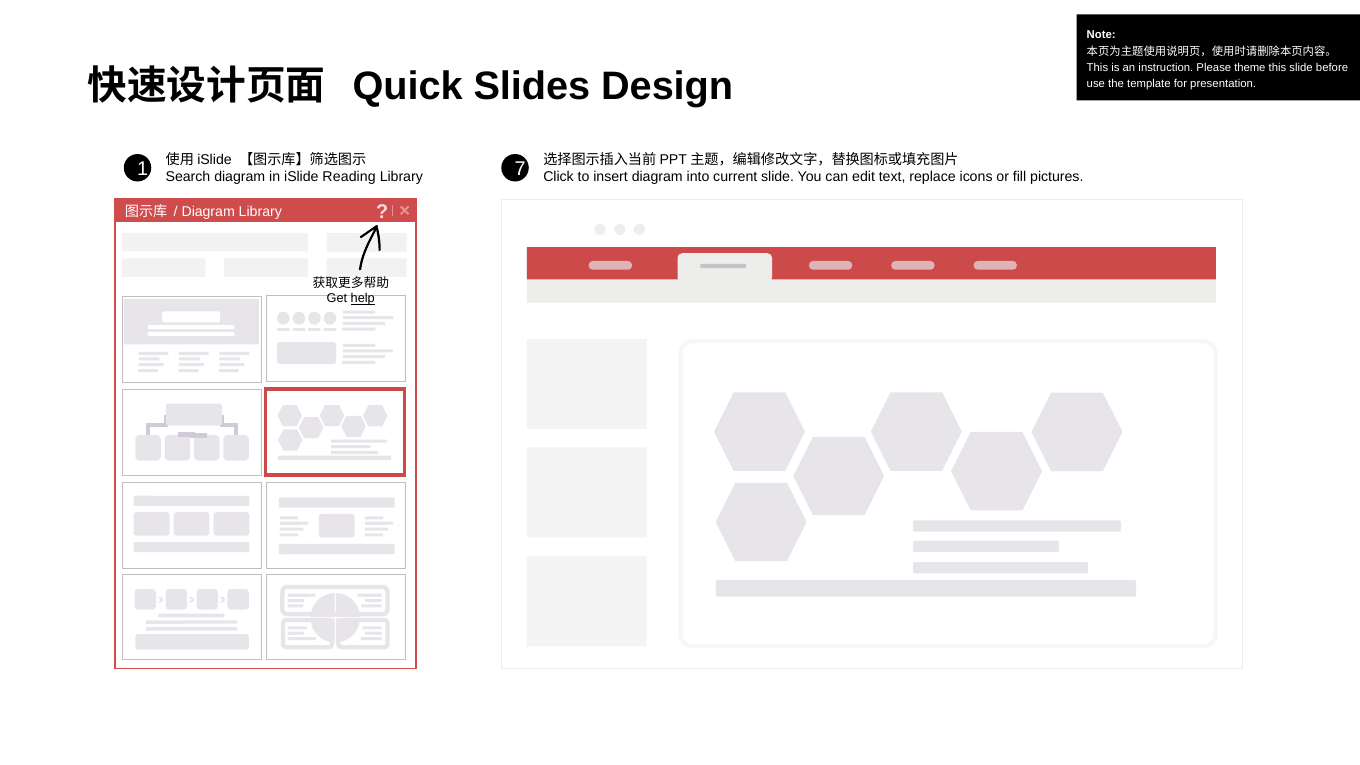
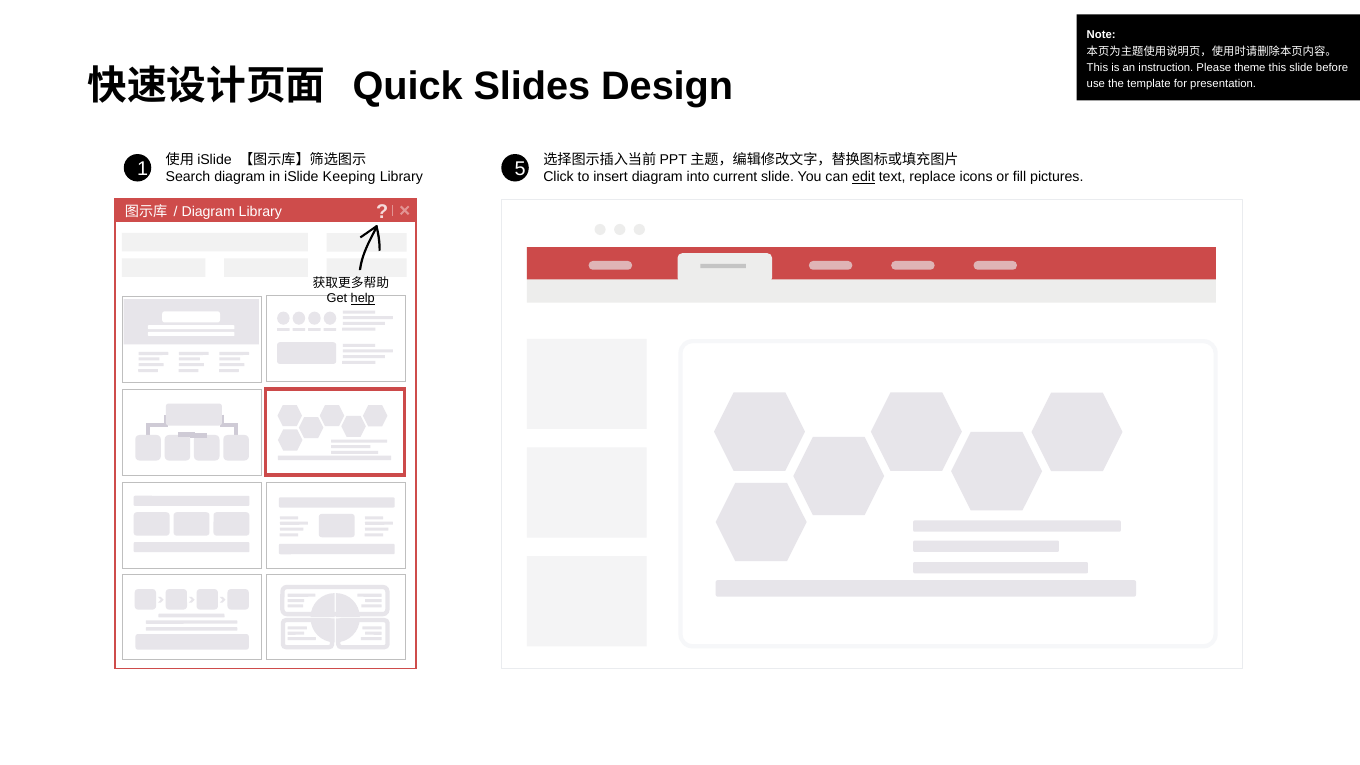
7: 7 -> 5
Reading: Reading -> Keeping
edit underline: none -> present
